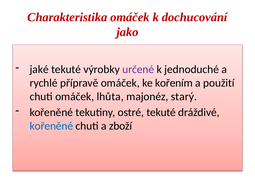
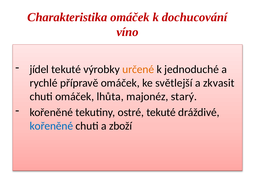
jako: jako -> víno
jaké: jaké -> jídel
určené colour: purple -> orange
kořením: kořením -> světlejší
použití: použití -> zkvasit
